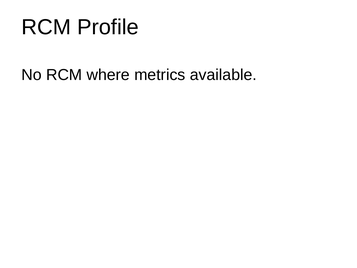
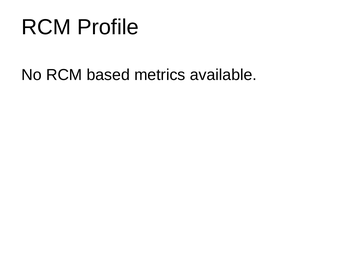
where: where -> based
